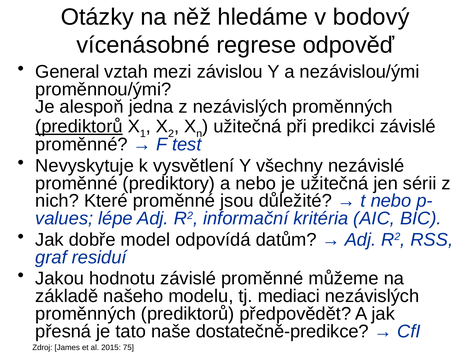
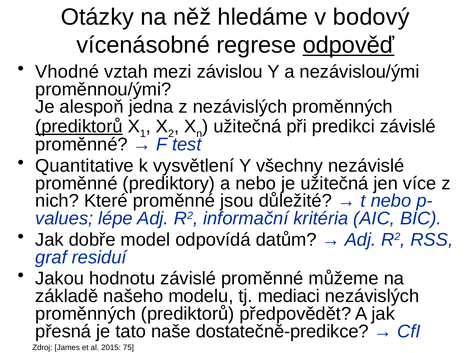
odpověď underline: none -> present
General: General -> Vhodné
Nevyskytuje: Nevyskytuje -> Quantitative
sérii: sérii -> více
